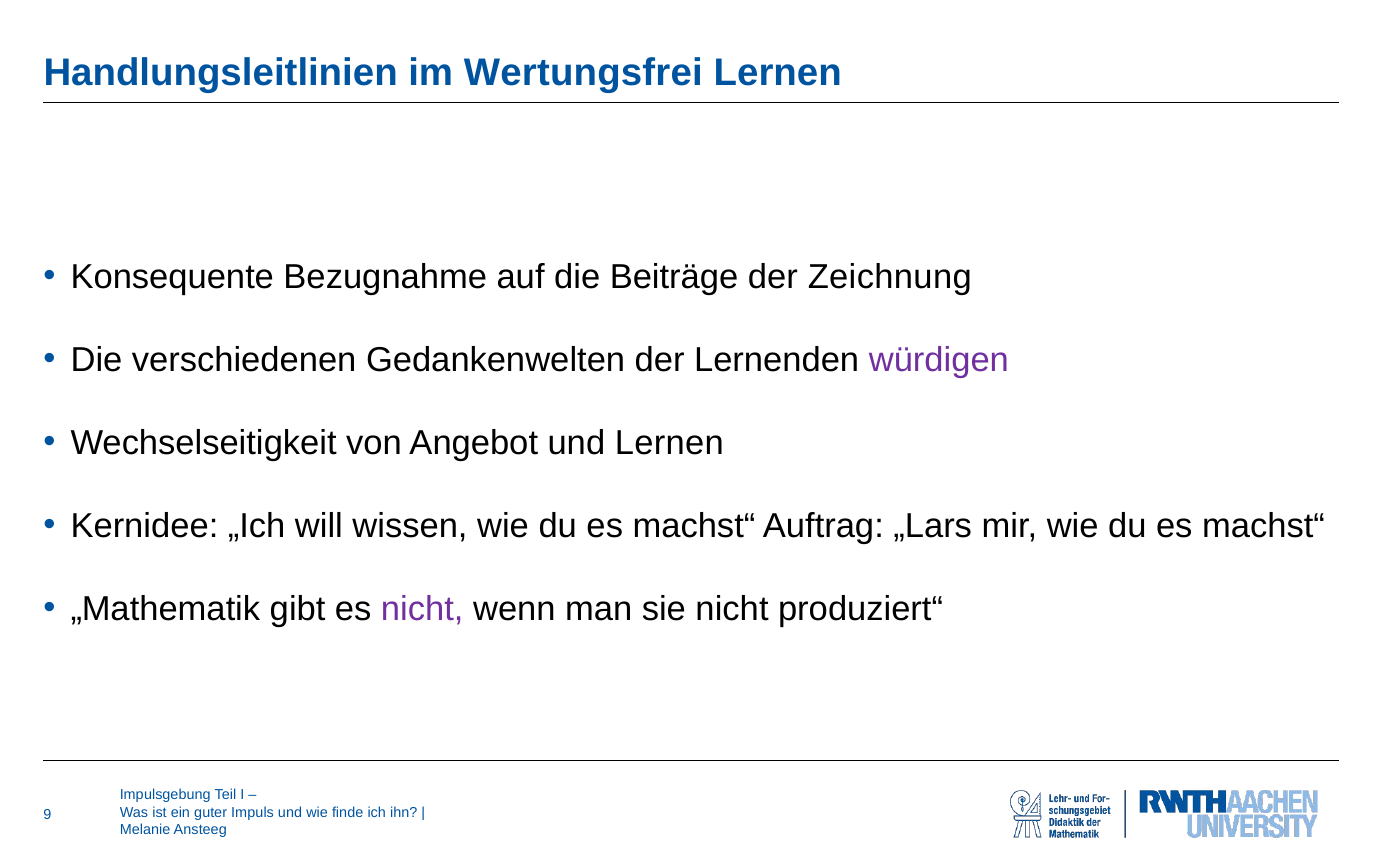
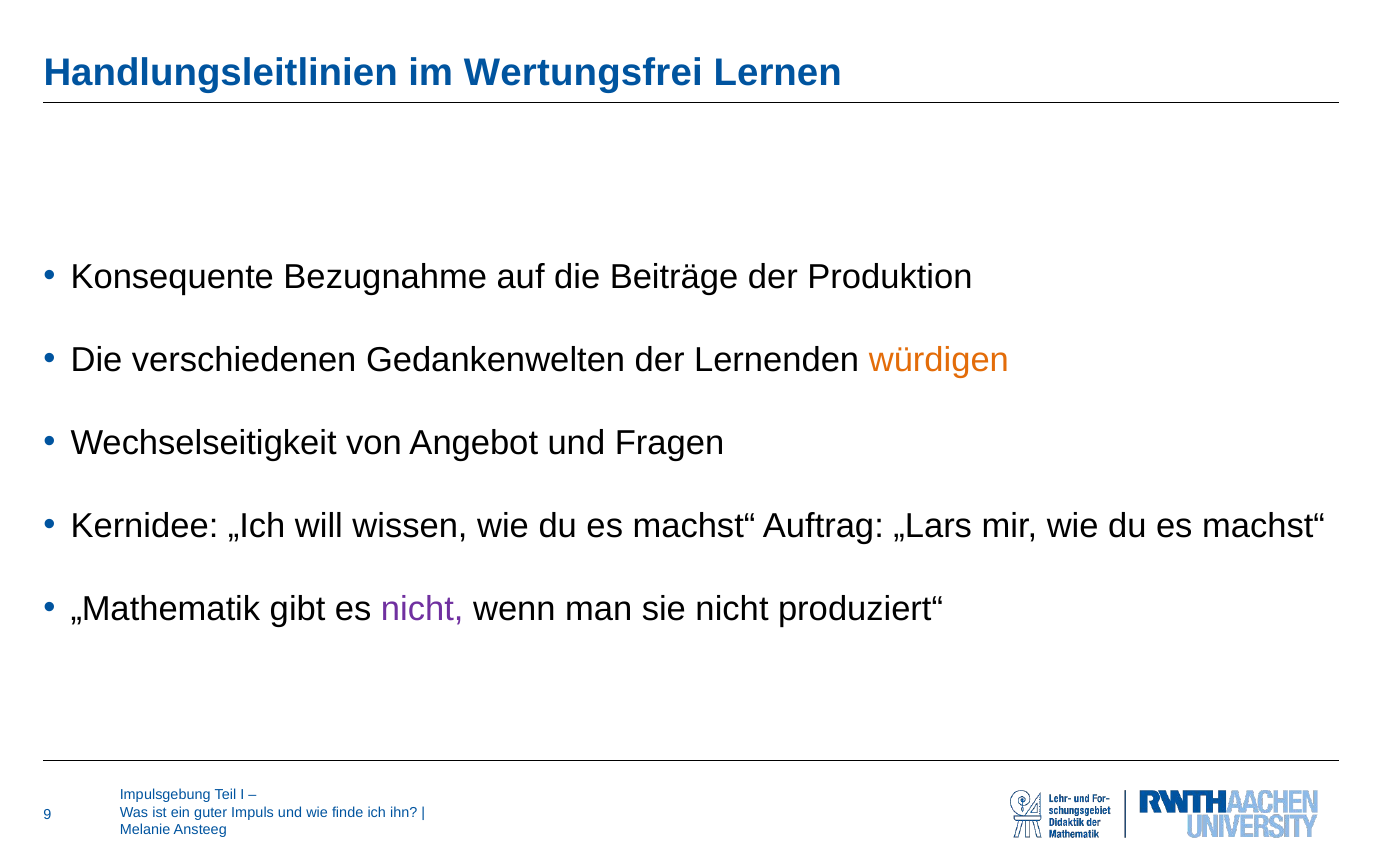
Zeichnung: Zeichnung -> Produktion
würdigen colour: purple -> orange
und Lernen: Lernen -> Fragen
